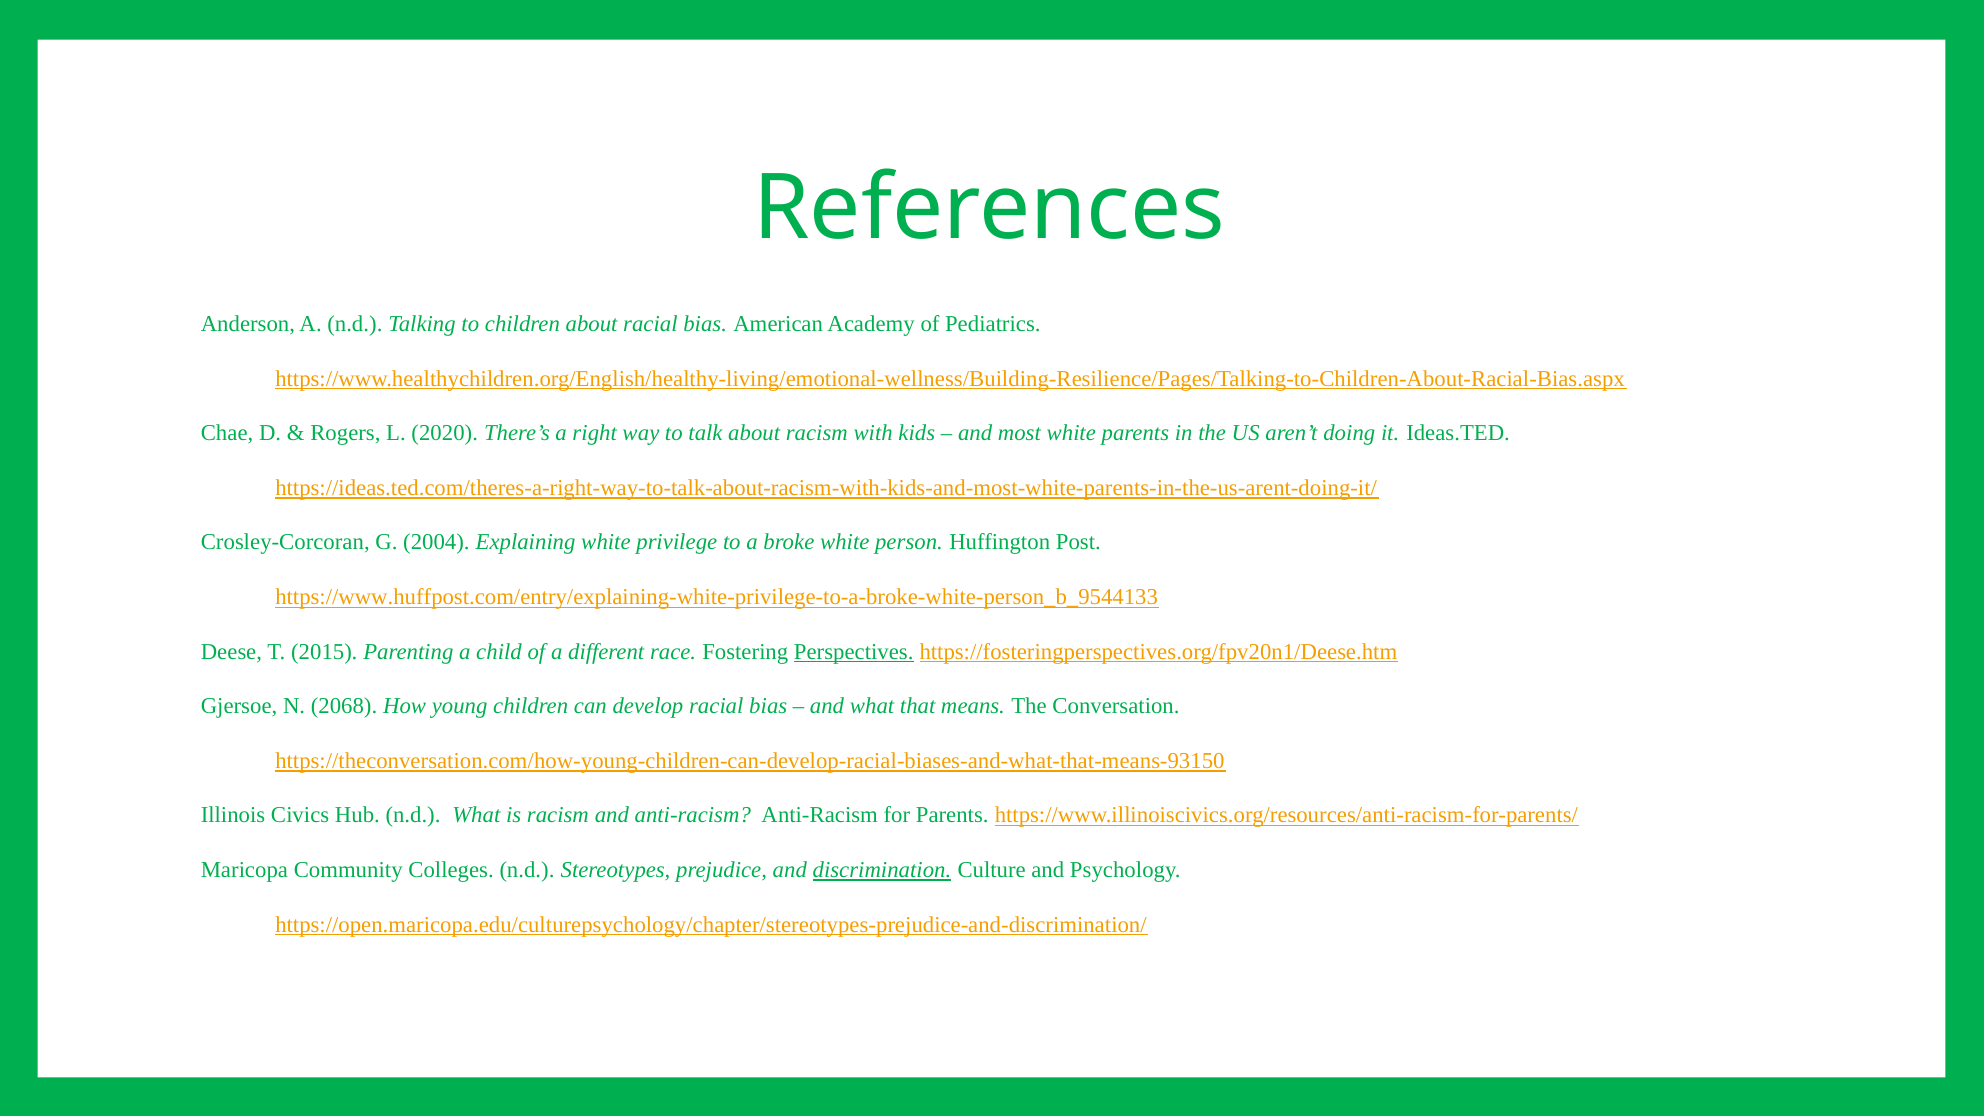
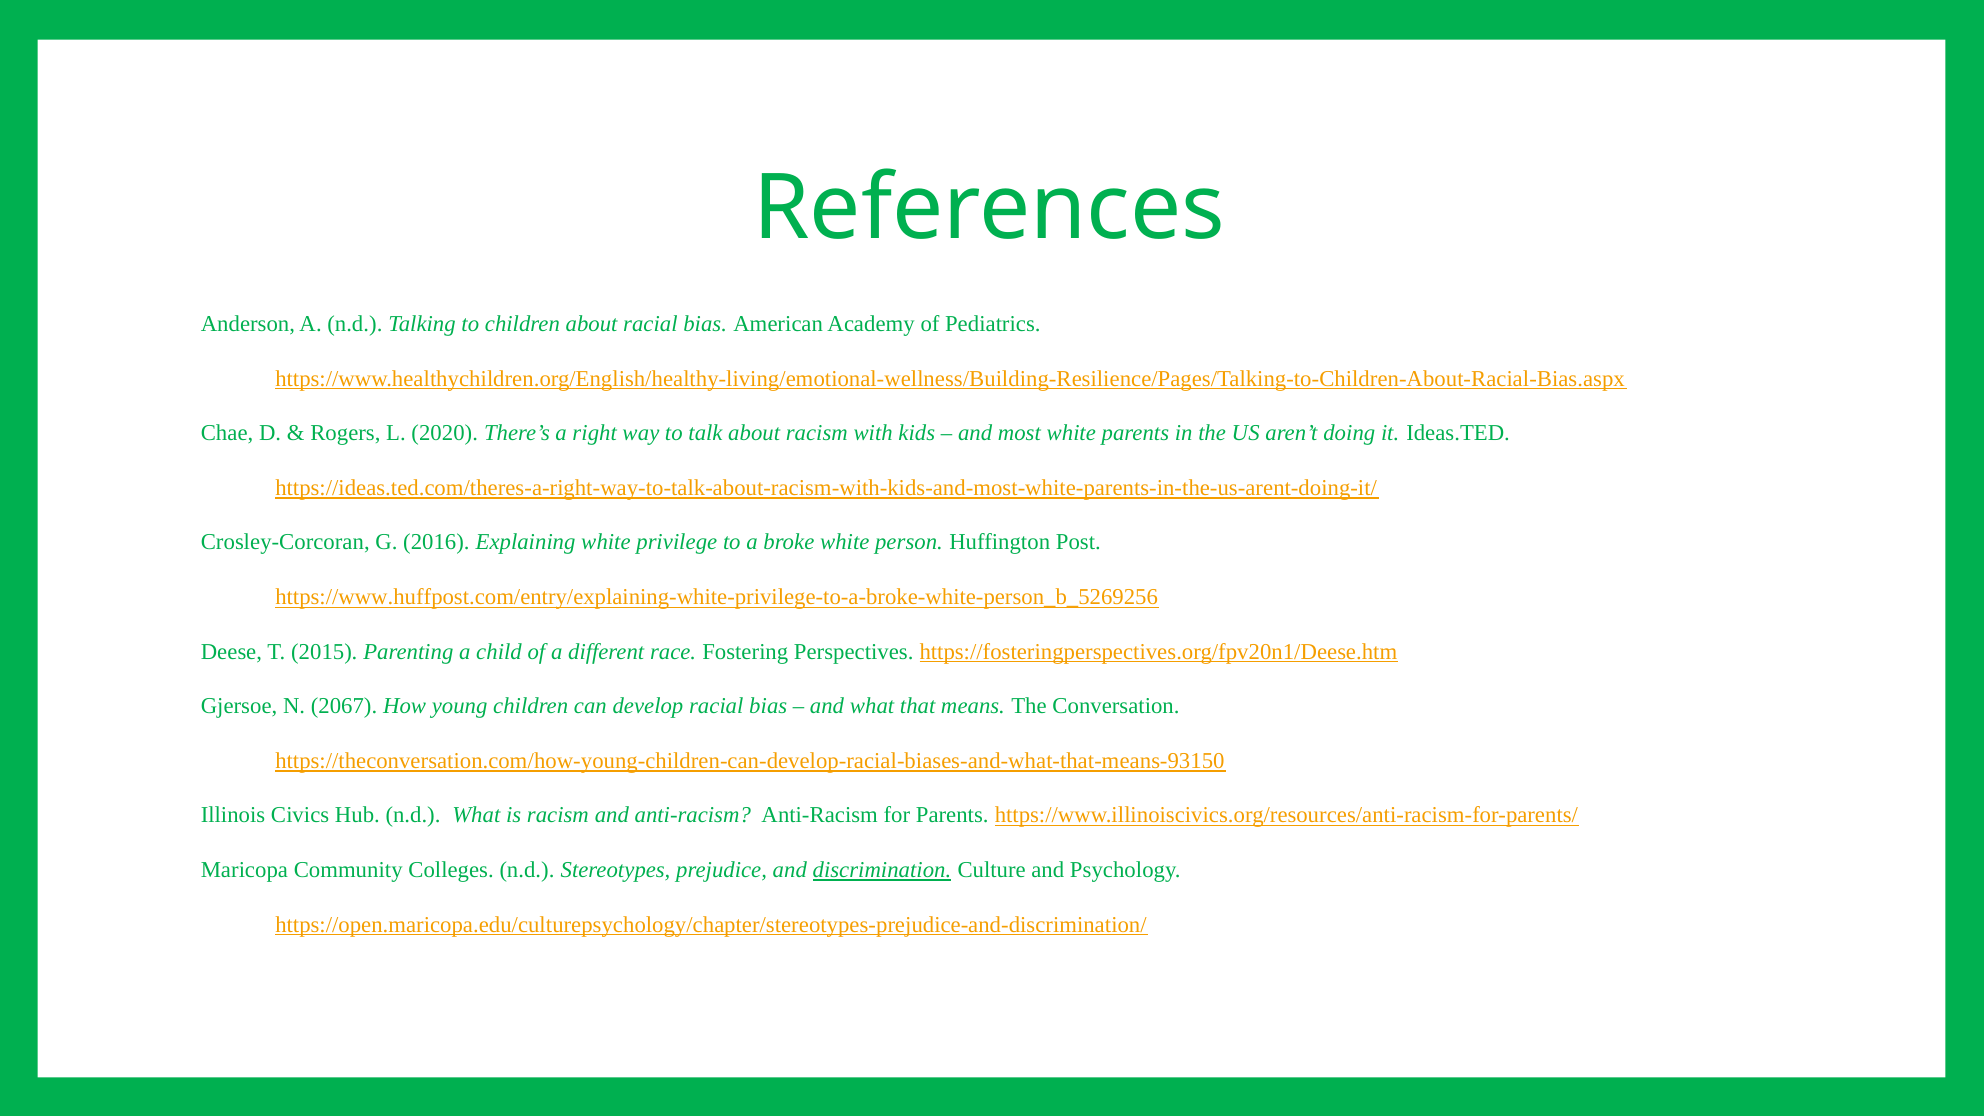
2004: 2004 -> 2016
https://www.huffpost.com/entry/explaining-white-privilege-to-a-broke-white-person_b_9544133: https://www.huffpost.com/entry/explaining-white-privilege-to-a-broke-white-person_b_9544133 -> https://www.huffpost.com/entry/explaining-white-privilege-to-a-broke-white-person_b_5269256
Perspectives underline: present -> none
2068: 2068 -> 2067
